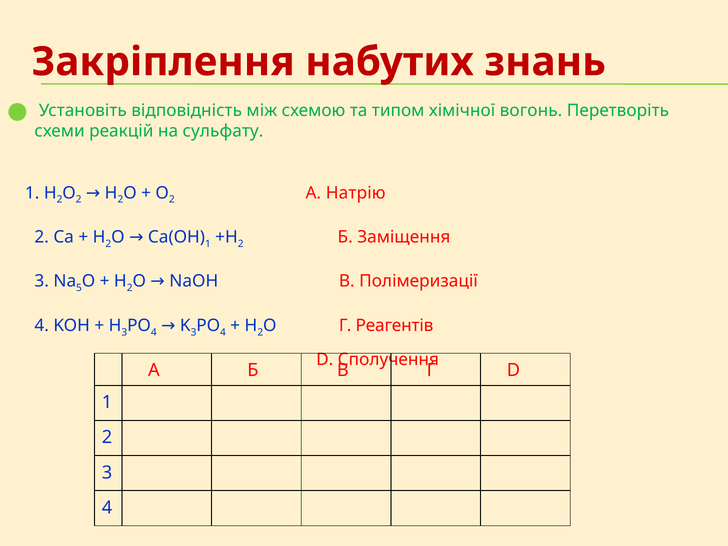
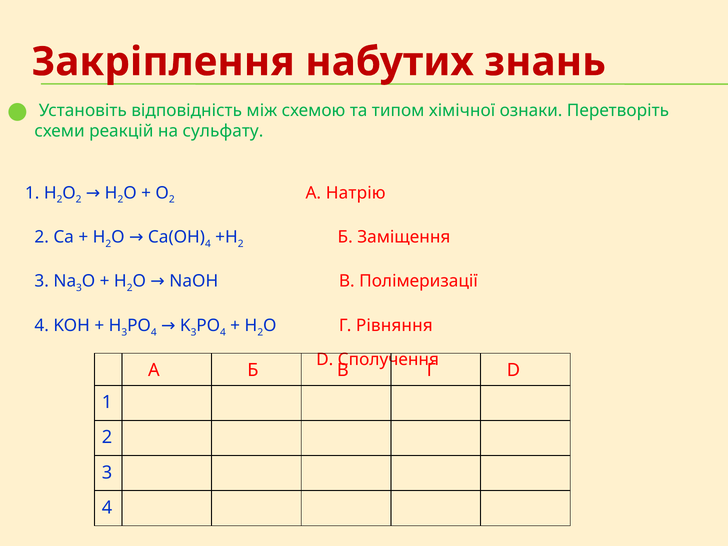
вогонь: вогонь -> ознаки
1 at (208, 244): 1 -> 4
5 at (79, 288): 5 -> 3
Реагентів: Реагентів -> Рівняння
